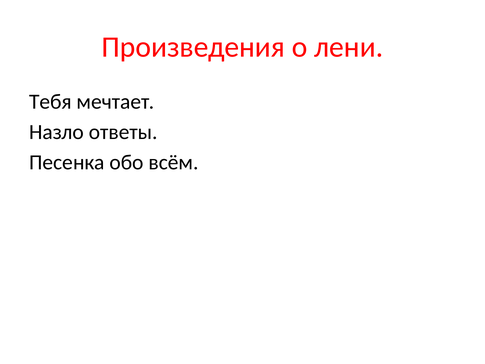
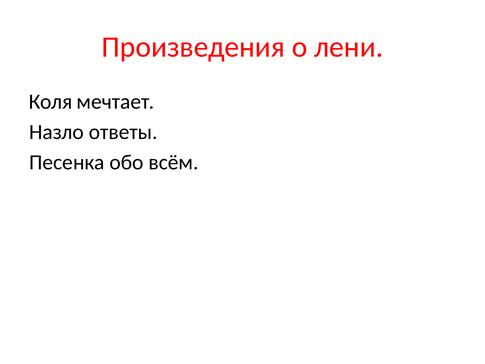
Тебя: Тебя -> Коля
